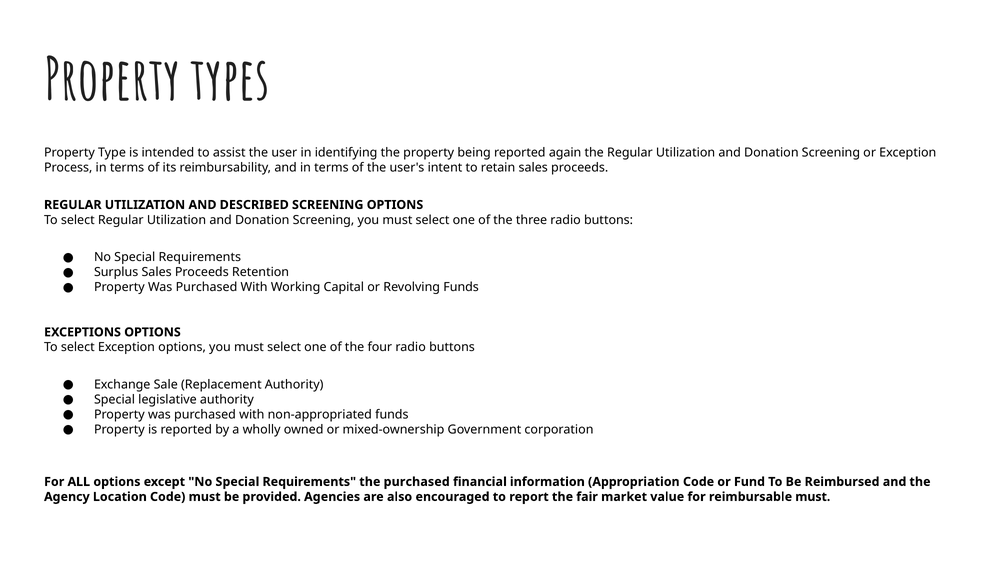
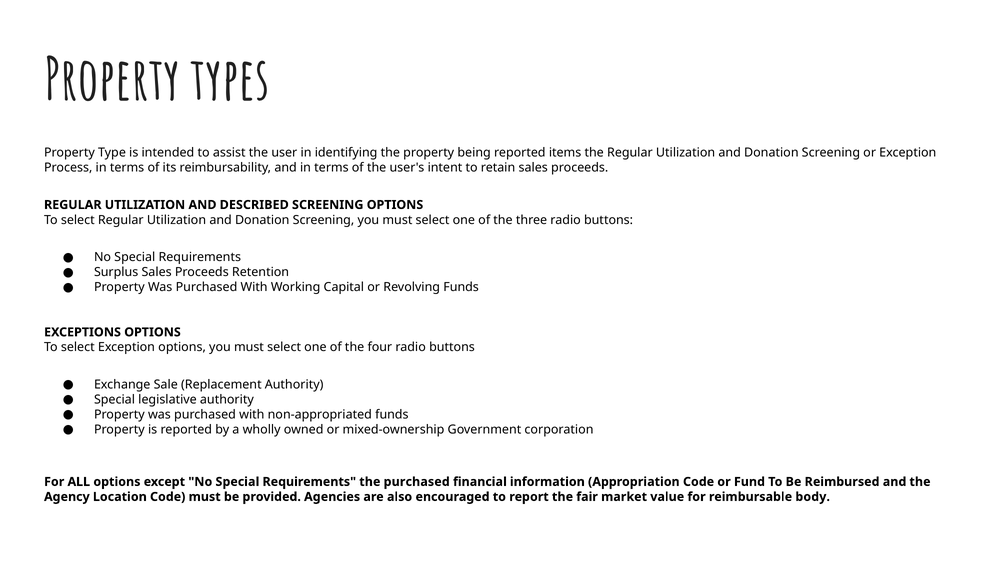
again: again -> items
reimbursable must: must -> body
